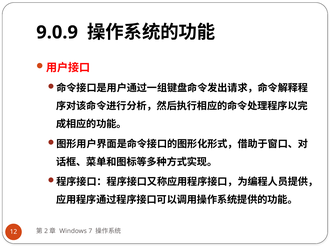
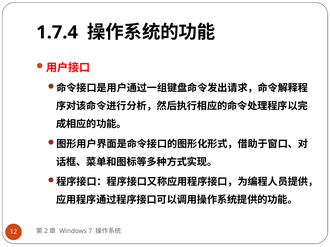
9.0.9: 9.0.9 -> 1.7.4
